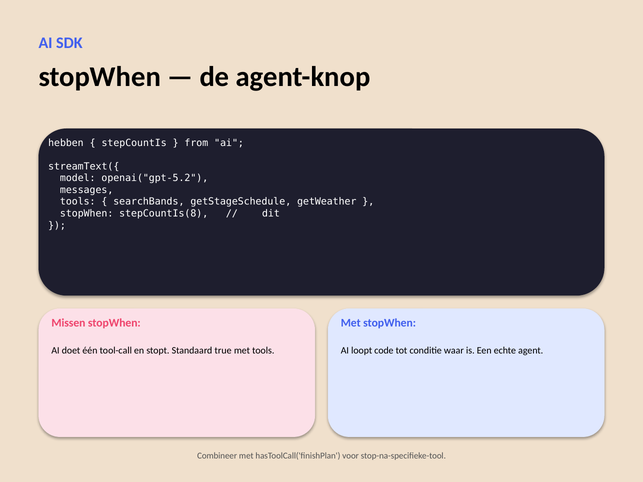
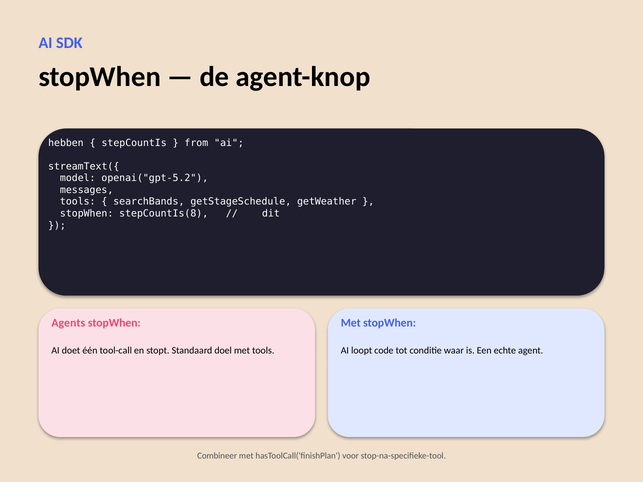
Missen: Missen -> Agents
true: true -> doel
